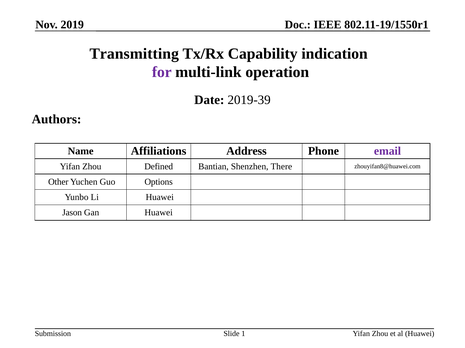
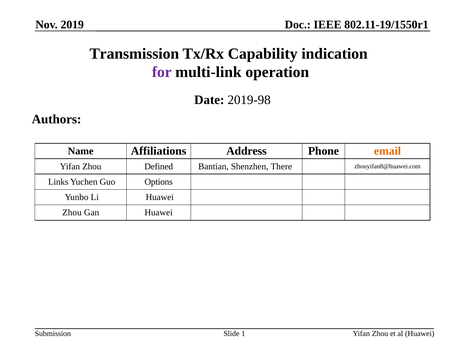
Transmitting: Transmitting -> Transmission
2019-39: 2019-39 -> 2019-98
email colour: purple -> orange
Other: Other -> Links
Jason at (72, 213): Jason -> Zhou
